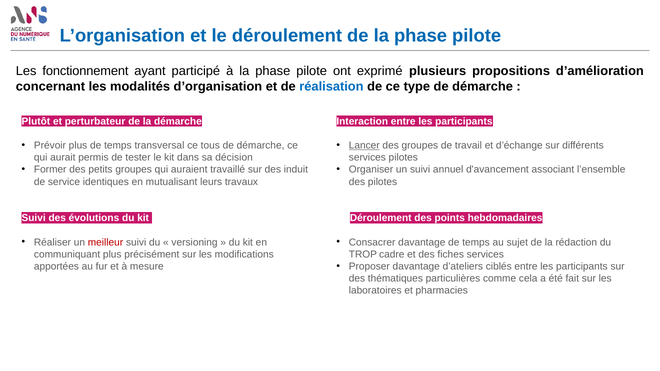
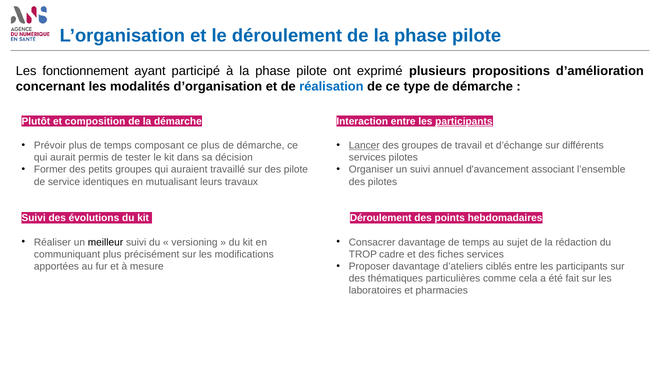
perturbateur: perturbateur -> composition
participants at (464, 121) underline: none -> present
transversal: transversal -> composant
ce tous: tous -> plus
des induit: induit -> pilote
meilleur colour: red -> black
